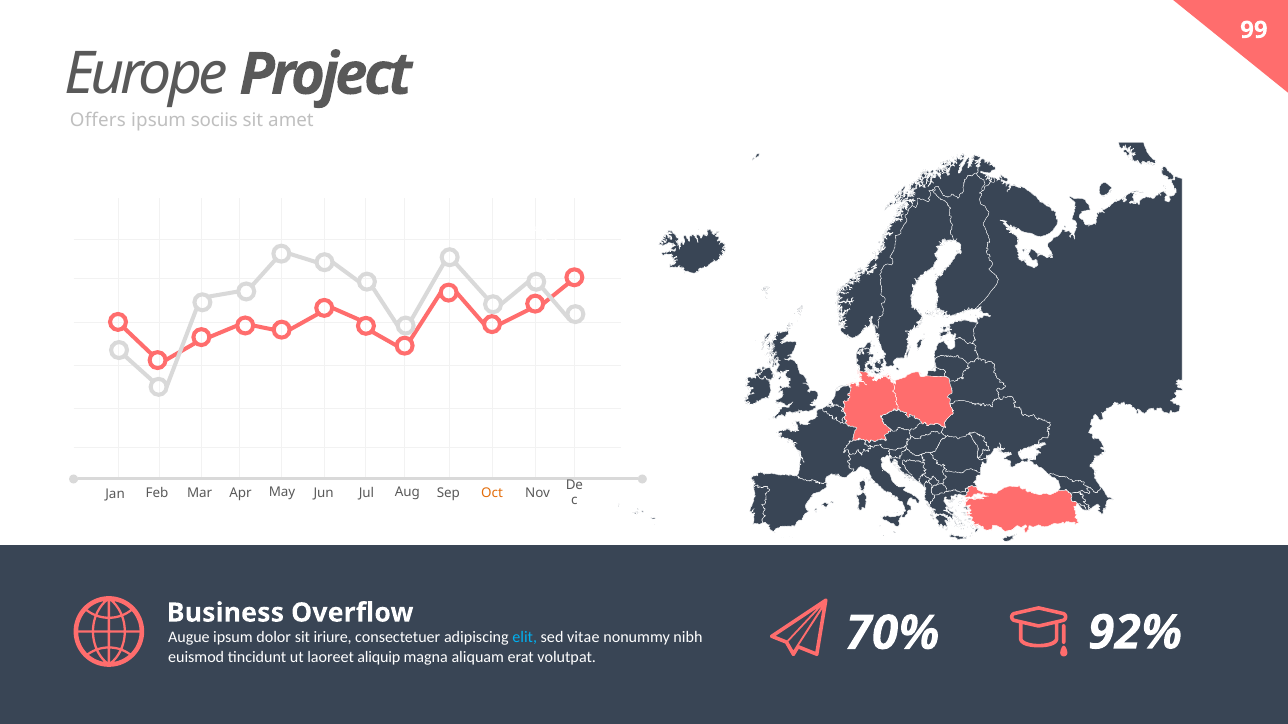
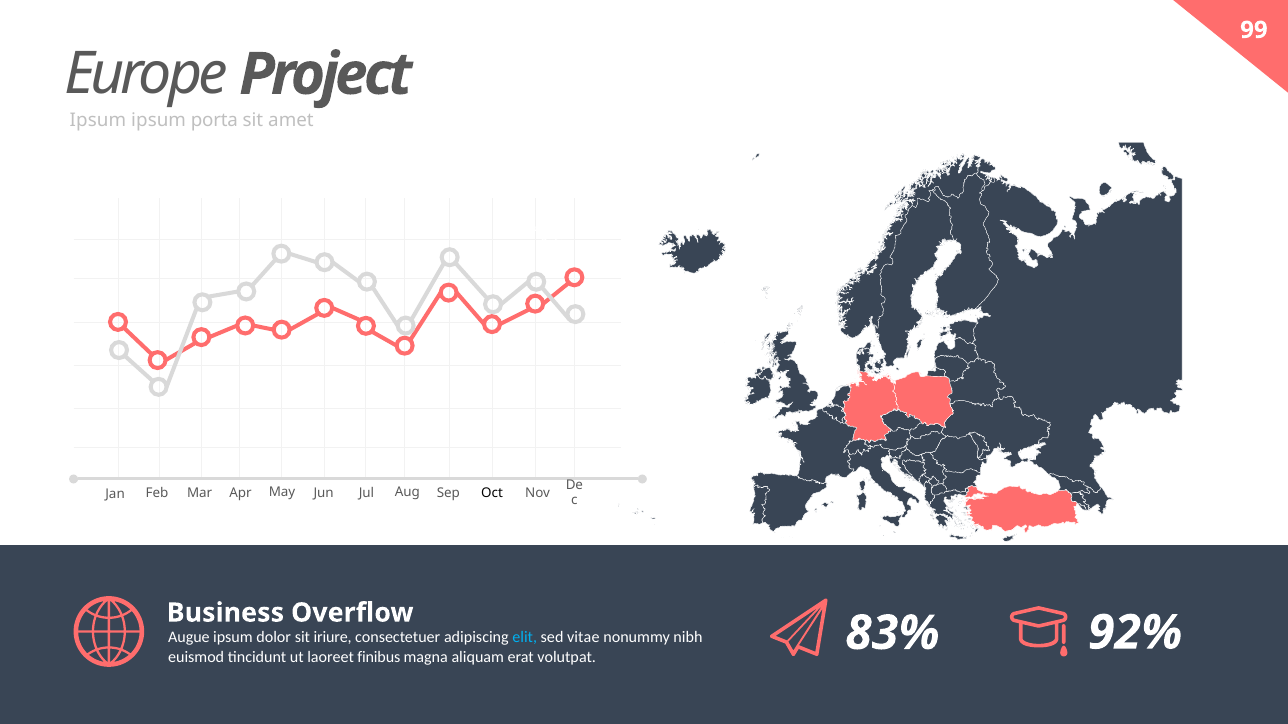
Offers at (98, 121): Offers -> Ipsum
sociis: sociis -> porta
Oct colour: orange -> black
aliquip: aliquip -> finibus
70%: 70% -> 83%
